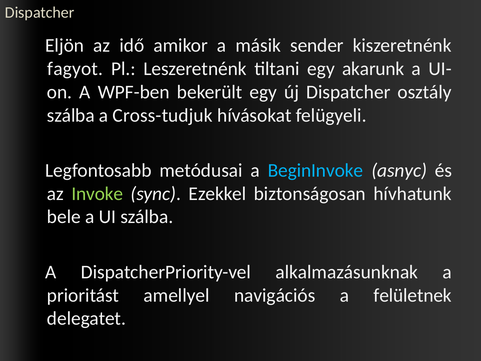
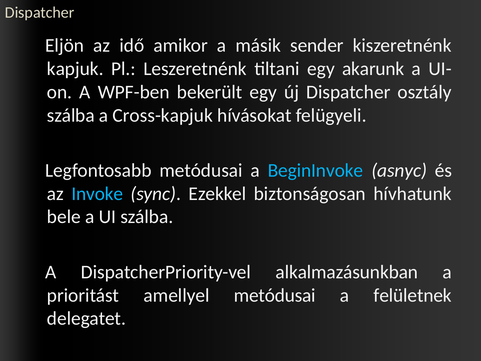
fagyot: fagyot -> kapjuk
Cross-tudjuk: Cross-tudjuk -> Cross-kapjuk
Invoke colour: light green -> light blue
alkalmazásunknak: alkalmazásunknak -> alkalmazásunkban
amellyel navigációs: navigációs -> metódusai
